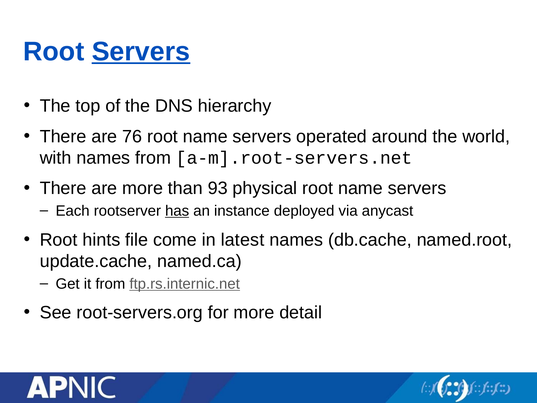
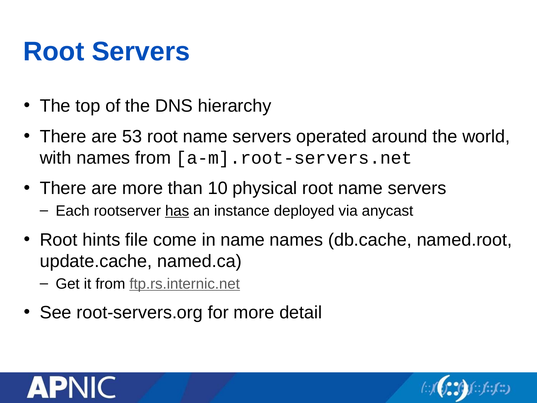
Servers at (141, 52) underline: present -> none
76: 76 -> 53
93: 93 -> 10
in latest: latest -> name
